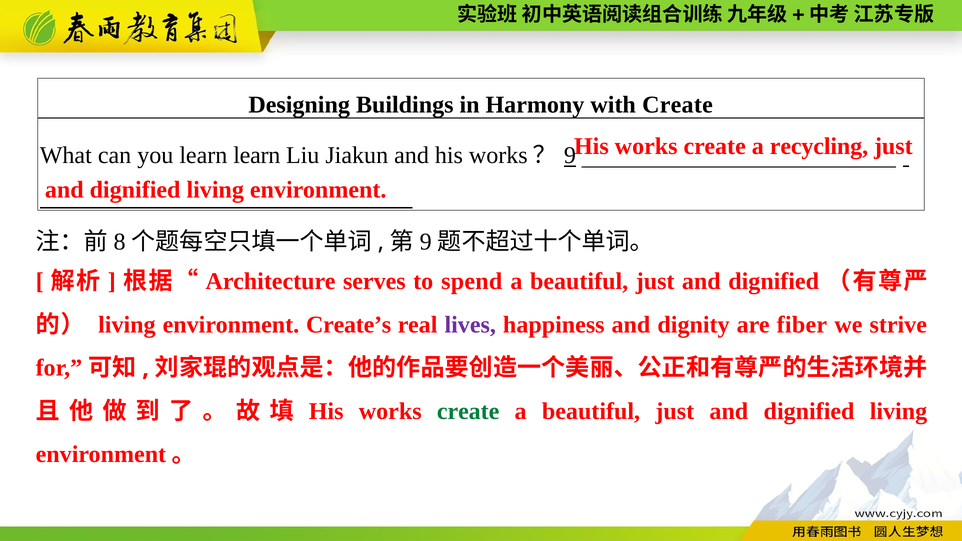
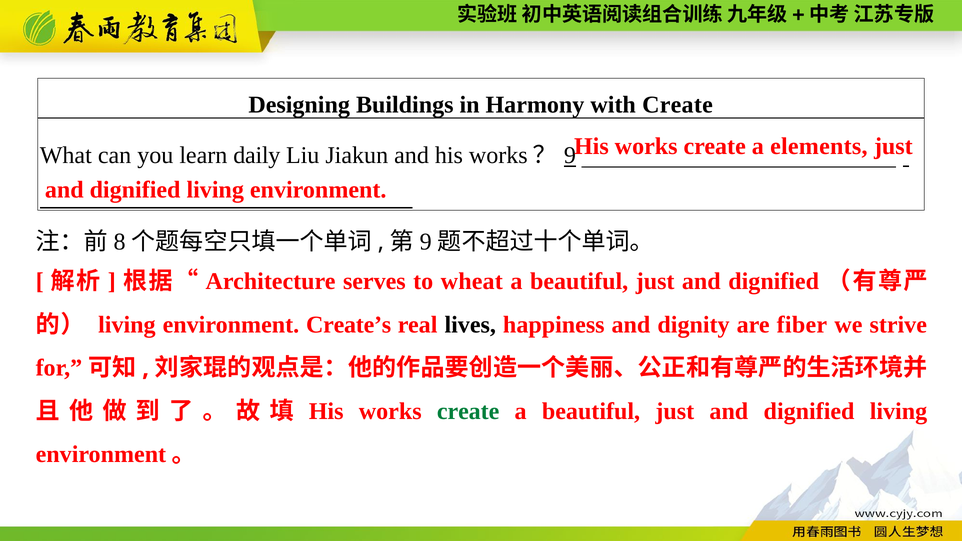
recycling: recycling -> elements
learn learn: learn -> daily
spend: spend -> wheat
lives colour: purple -> black
